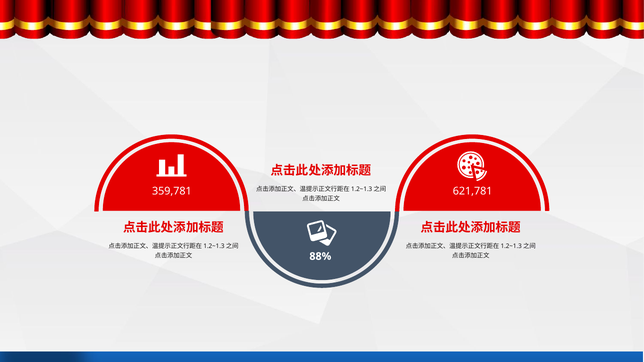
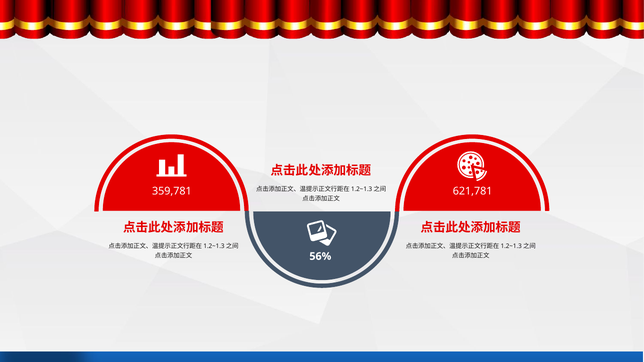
88%: 88% -> 56%
